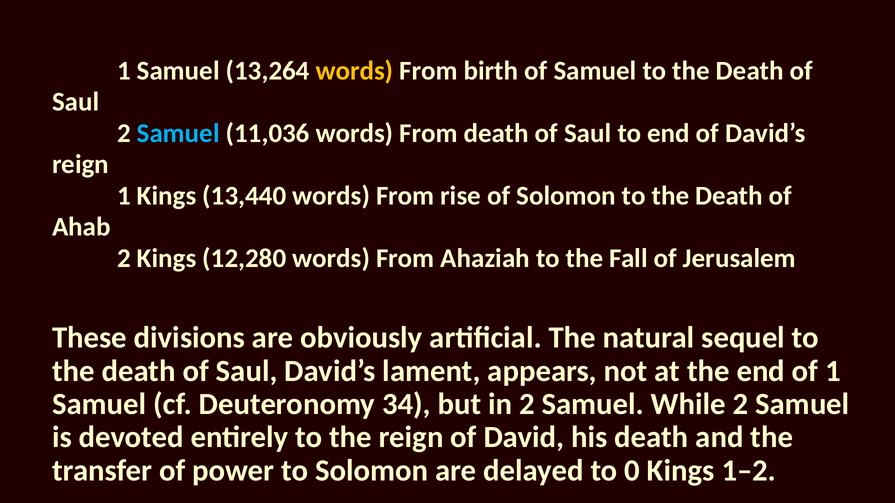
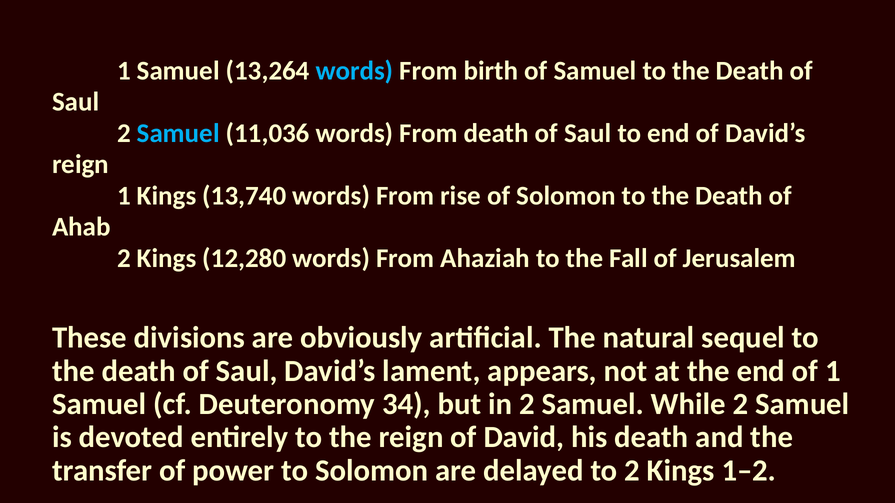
words at (355, 71) colour: yellow -> light blue
13,440: 13,440 -> 13,740
to 0: 0 -> 2
